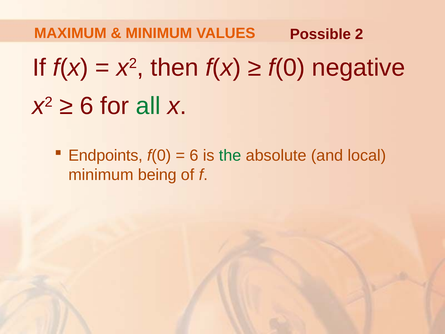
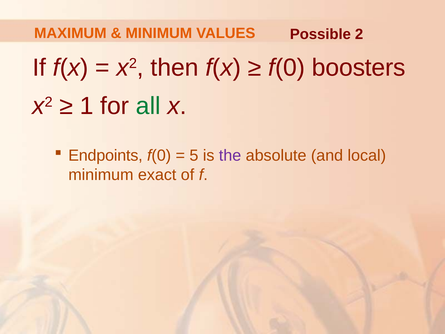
negative: negative -> boosters
6 at (87, 106): 6 -> 1
6 at (194, 156): 6 -> 5
the colour: green -> purple
being: being -> exact
